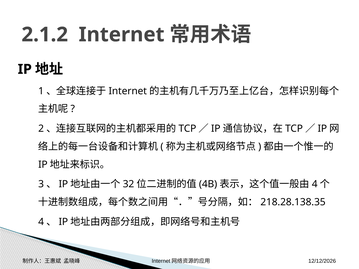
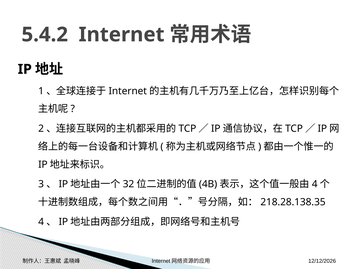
2.1.2: 2.1.2 -> 5.4.2
